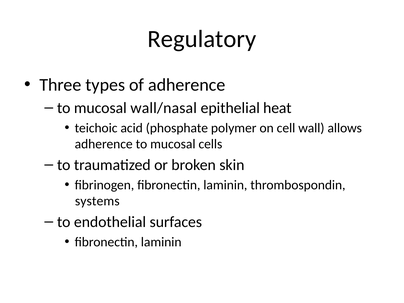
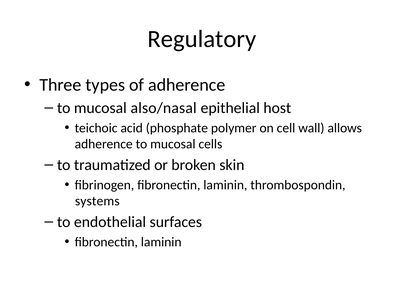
wall/nasal: wall/nasal -> also/nasal
heat: heat -> host
